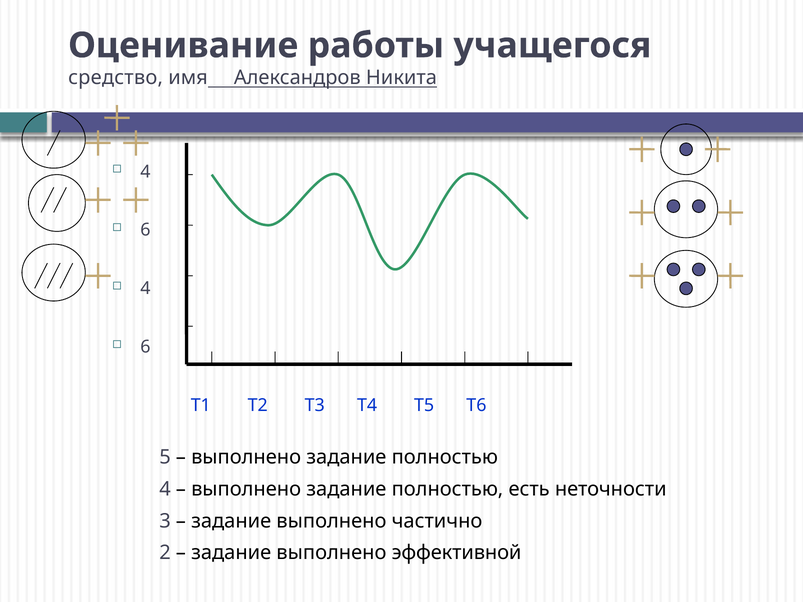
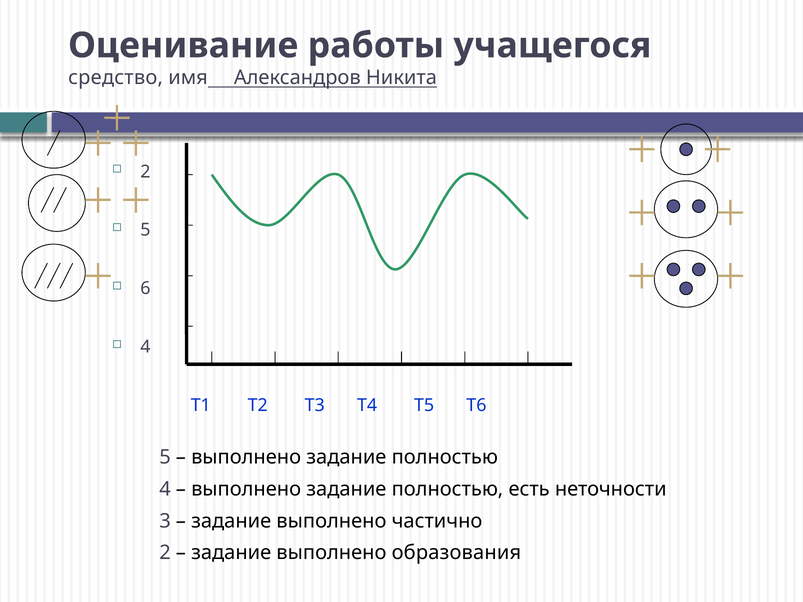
4 at (145, 172): 4 -> 2
6 at (145, 230): 6 -> 5
4 at (145, 289): 4 -> 6
6 at (145, 347): 6 -> 4
эффективной: эффективной -> образования
